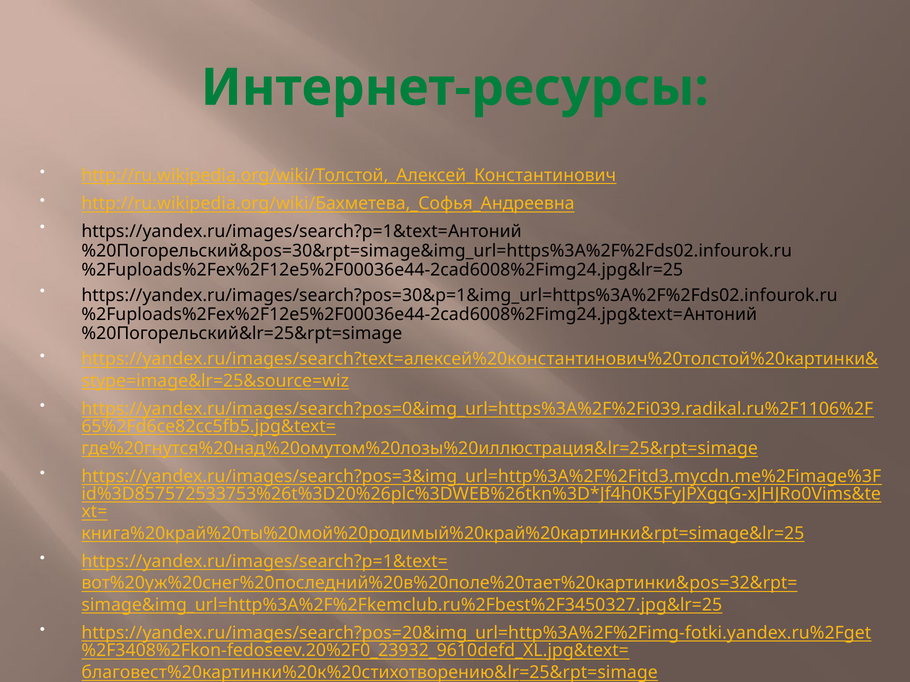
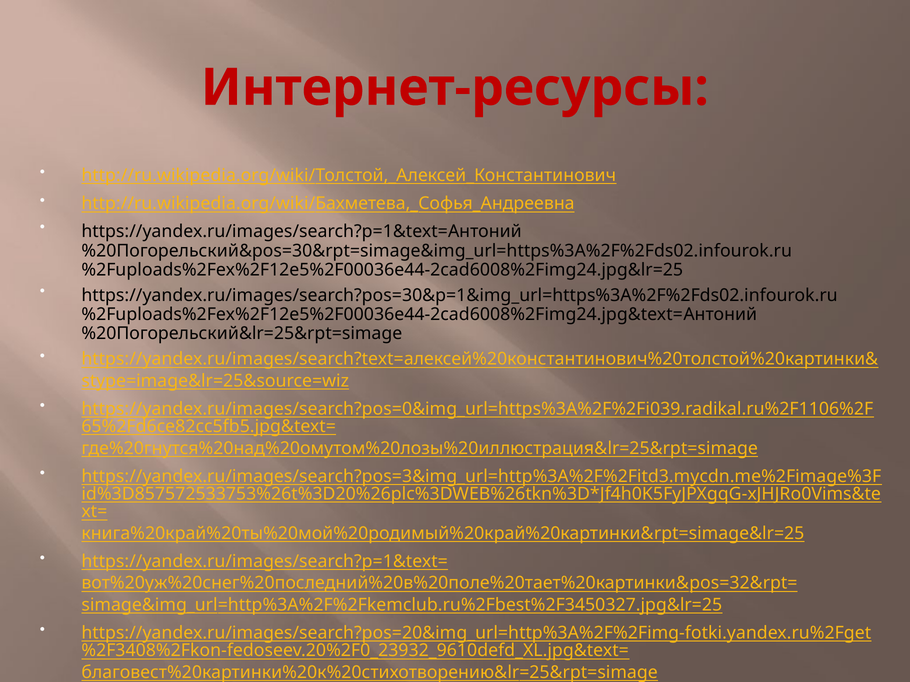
Интернет-ресурсы colour: green -> red
